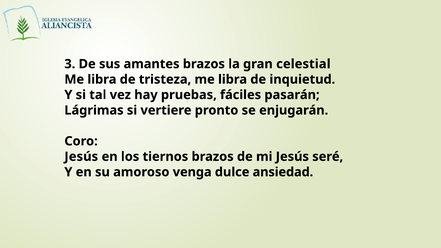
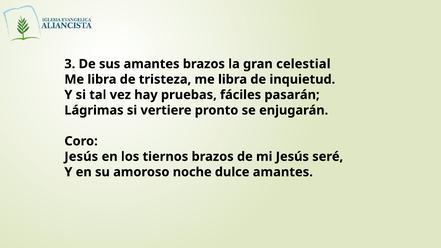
venga: venga -> noche
dulce ansiedad: ansiedad -> amantes
